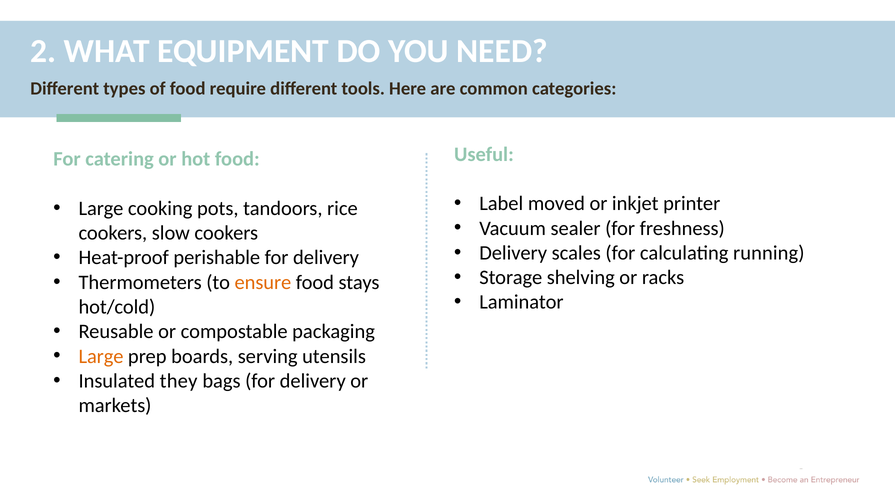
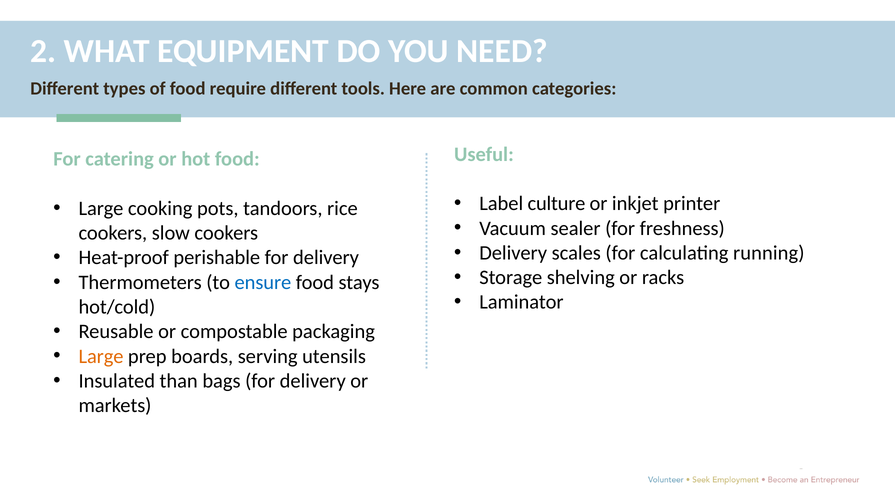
moved: moved -> culture
ensure colour: orange -> blue
they: they -> than
